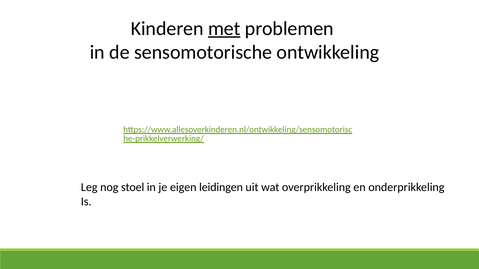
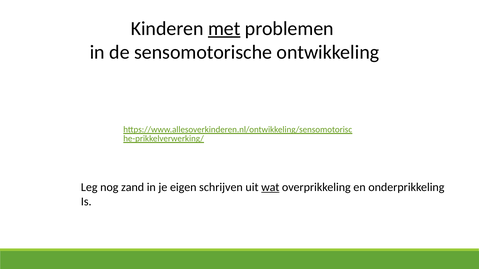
stoel: stoel -> zand
leidingen: leidingen -> schrijven
wat underline: none -> present
